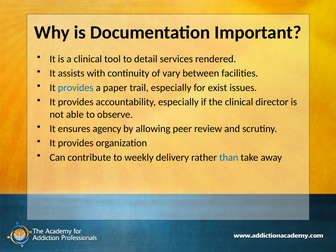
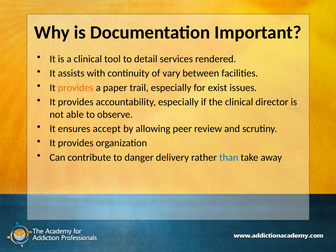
provides at (76, 88) colour: blue -> orange
agency: agency -> accept
weekly: weekly -> danger
